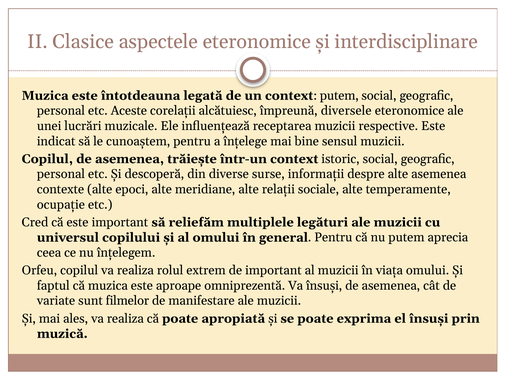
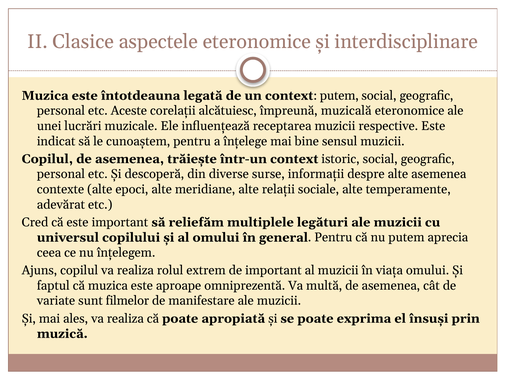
diversele: diversele -> muzicală
ocupație: ocupație -> adevărat
Orfeu: Orfeu -> Ajuns
Va însuși: însuși -> multă
